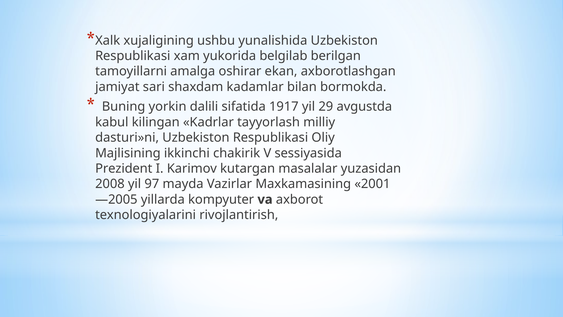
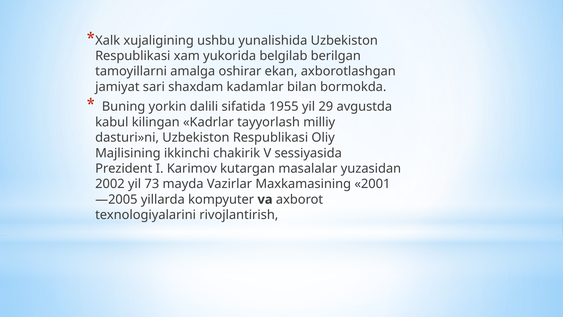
1917: 1917 -> 1955
2008: 2008 -> 2002
97: 97 -> 73
